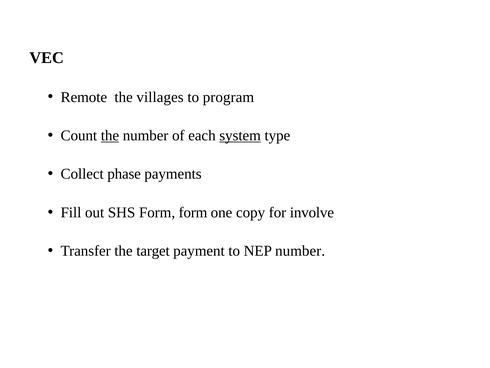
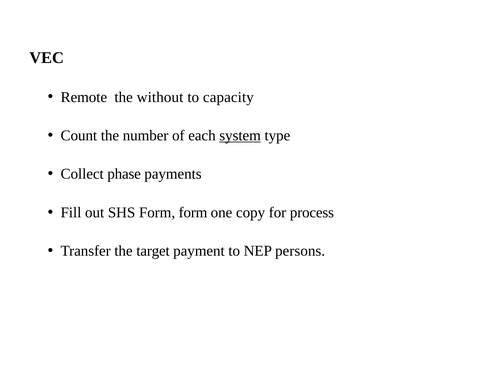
villages: villages -> without
program: program -> capacity
the at (110, 135) underline: present -> none
involve: involve -> process
NEP number: number -> persons
